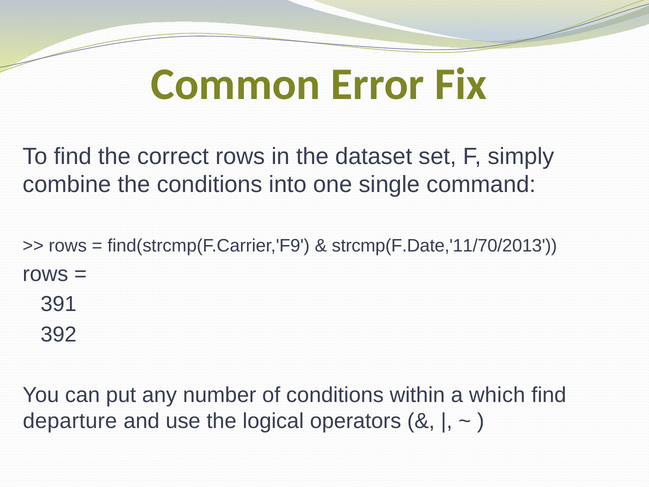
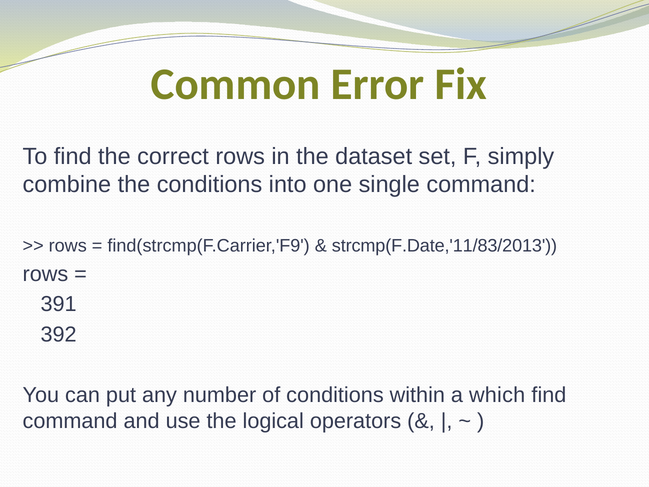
strcmp(F.Date,'11/70/2013: strcmp(F.Date,'11/70/2013 -> strcmp(F.Date,'11/83/2013
departure at (70, 421): departure -> command
